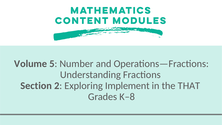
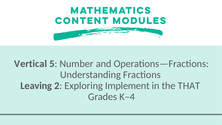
Volume: Volume -> Vertical
Section: Section -> Leaving
K–8: K–8 -> K–4
